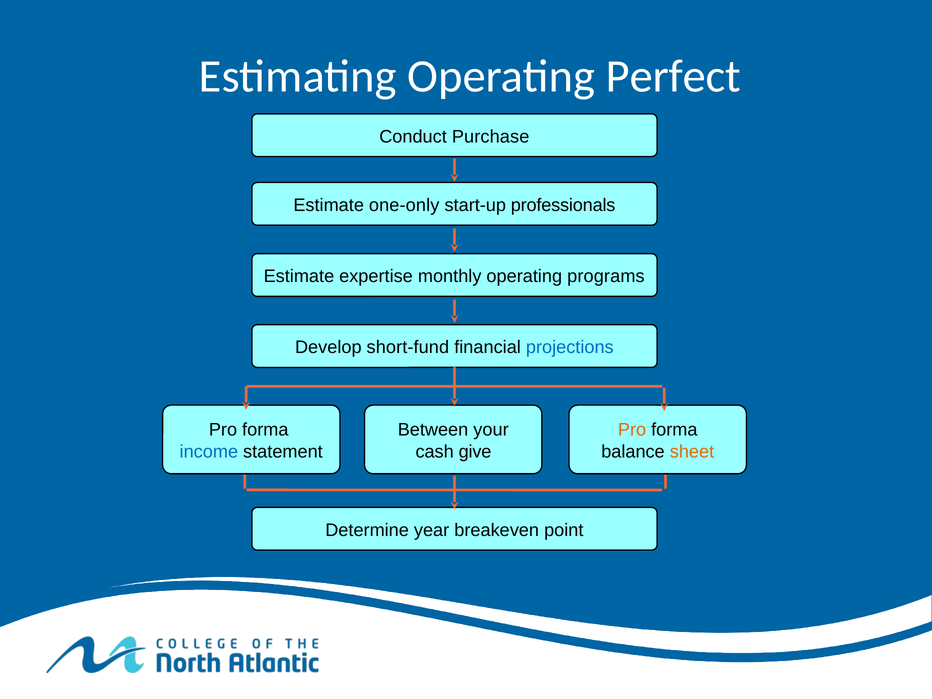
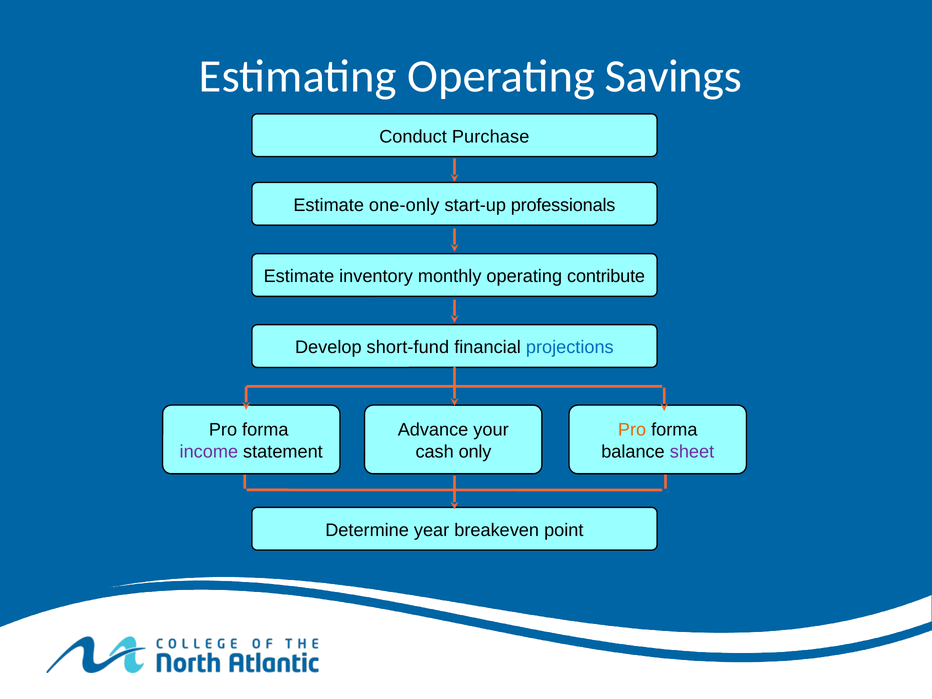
Perfect: Perfect -> Savings
expertise: expertise -> inventory
programs: programs -> contribute
Between: Between -> Advance
income colour: blue -> purple
give: give -> only
sheet colour: orange -> purple
